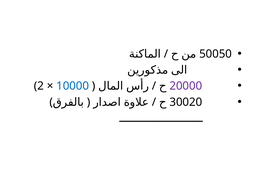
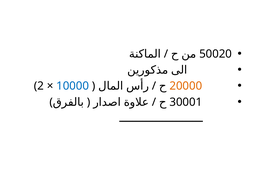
50050: 50050 -> 50020
20000 colour: purple -> orange
30020: 30020 -> 30001
